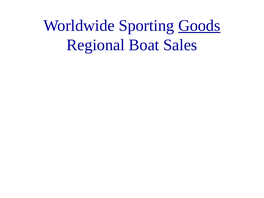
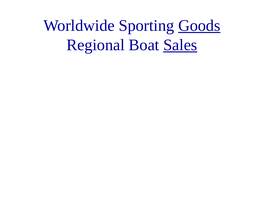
Sales underline: none -> present
